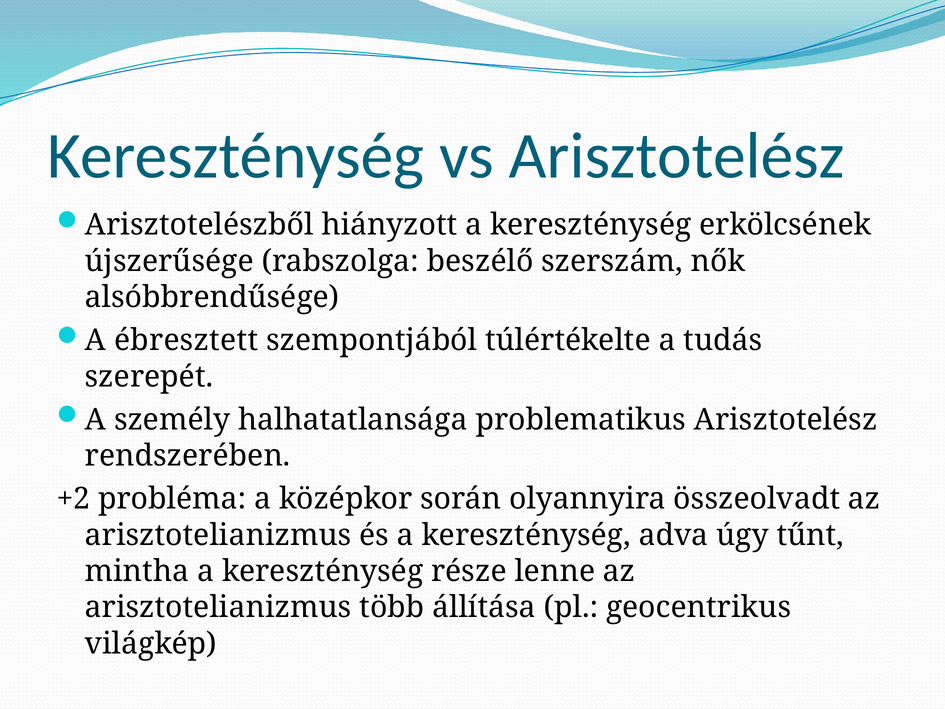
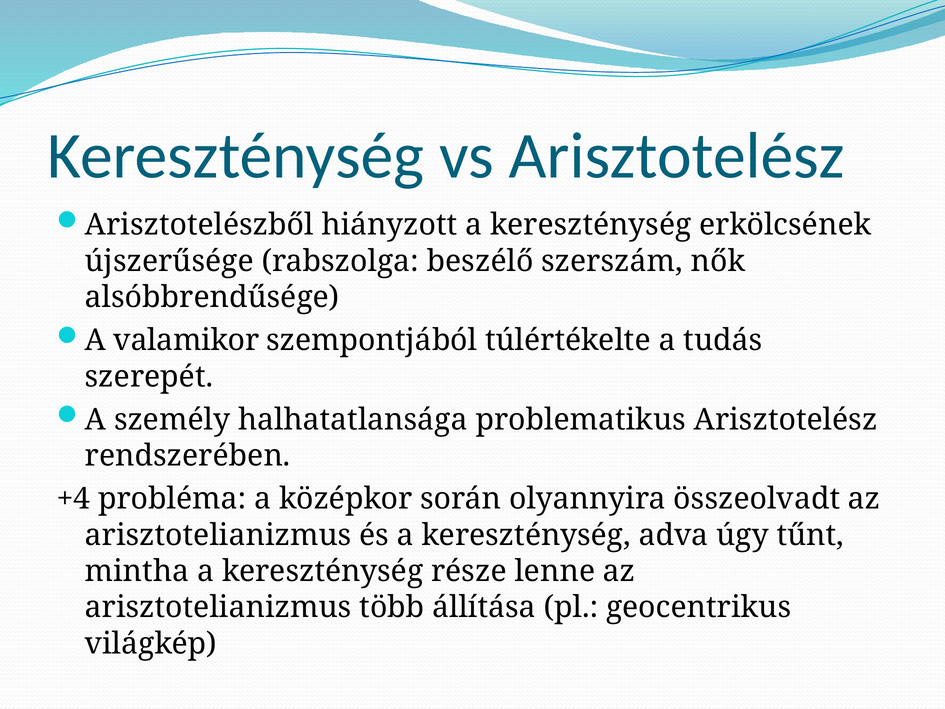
ébresztett: ébresztett -> valamikor
+2: +2 -> +4
